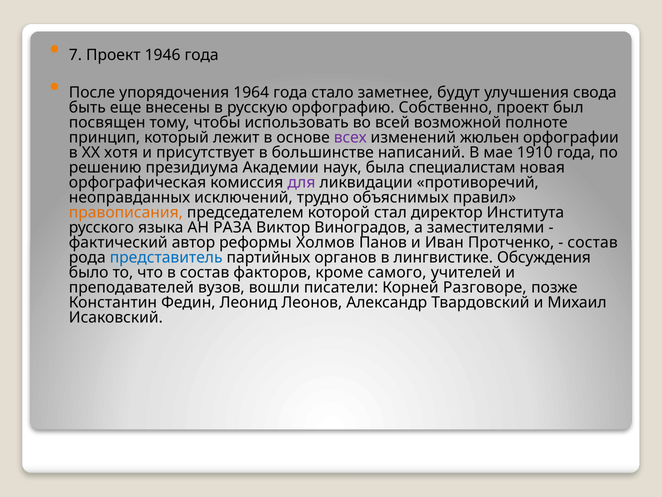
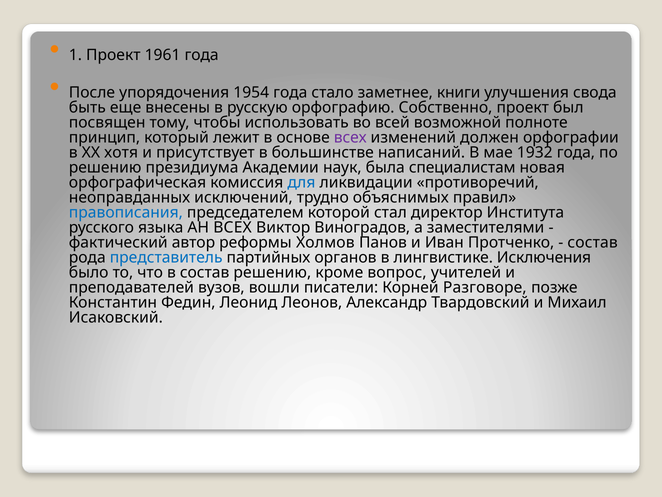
7: 7 -> 1
1946: 1946 -> 1961
1964: 1964 -> 1954
будут: будут -> книги
жюльен: жюльен -> должен
1910: 1910 -> 1932
для colour: purple -> blue
правописания colour: orange -> blue
АН РАЗА: РАЗА -> ВСЕХ
Обсуждения: Обсуждения -> Исключения
состав факторов: факторов -> решению
самого: самого -> вопрос
